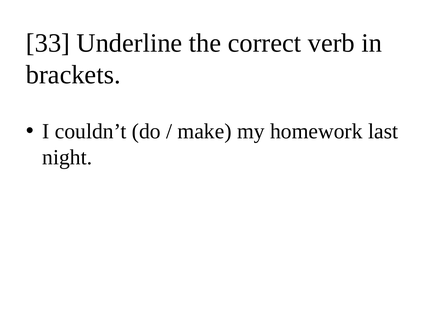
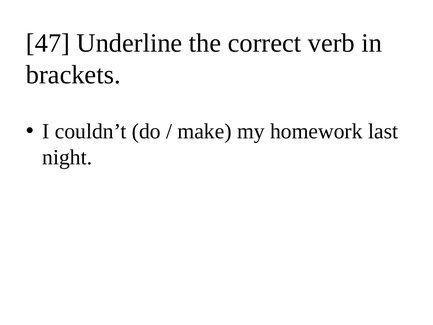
33: 33 -> 47
